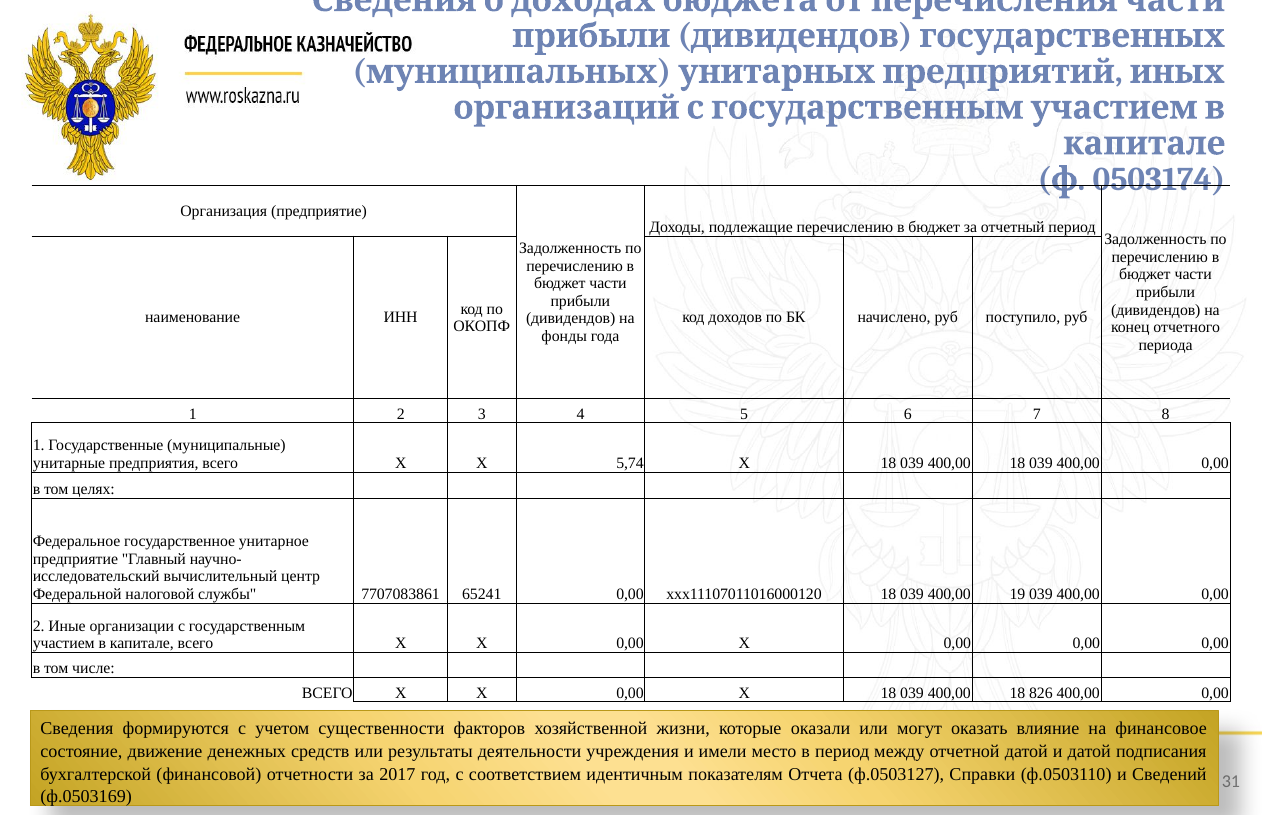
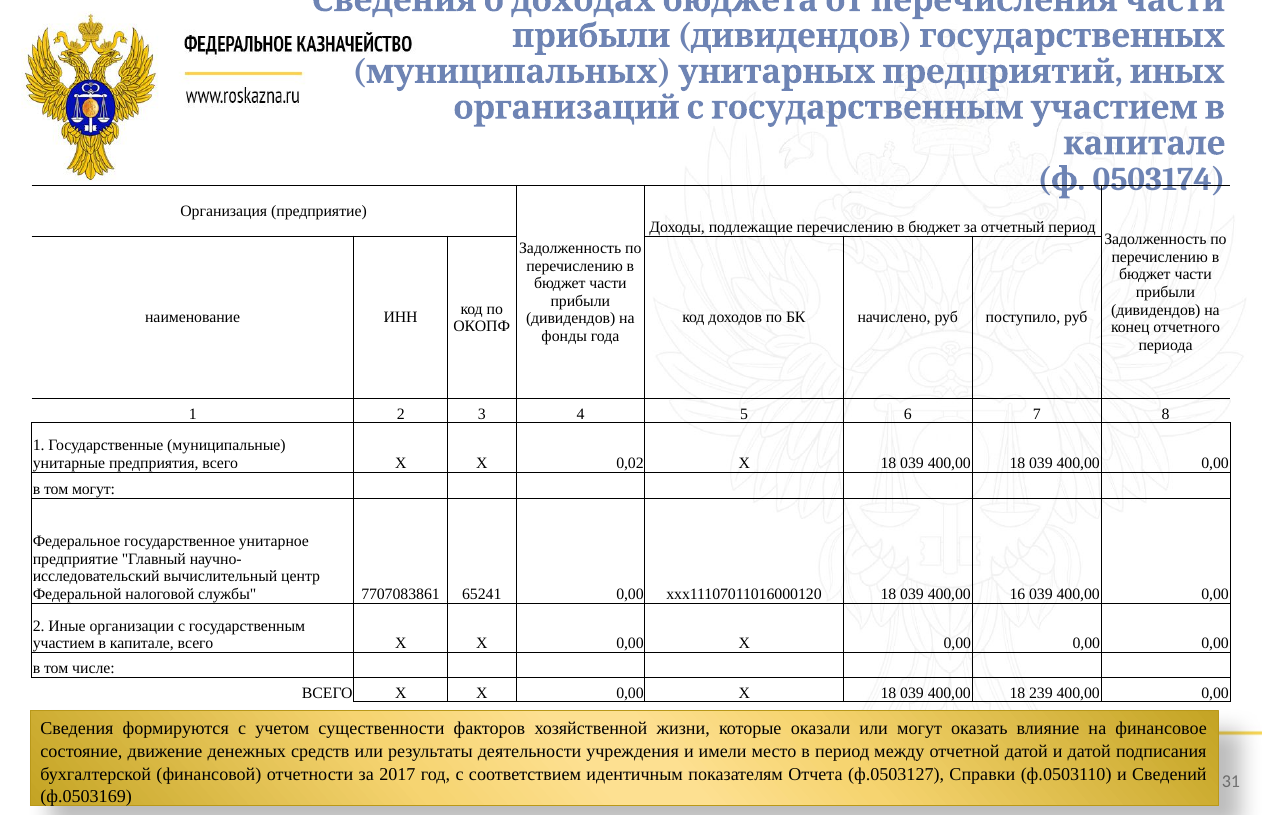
5,74: 5,74 -> 0,02
том целях: целях -> могут
19: 19 -> 16
826: 826 -> 239
